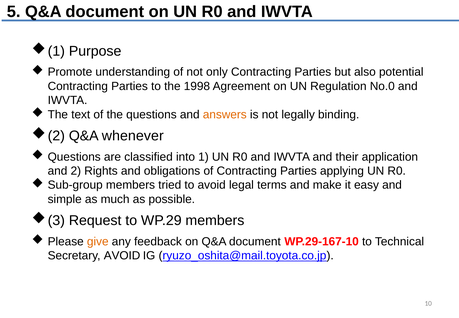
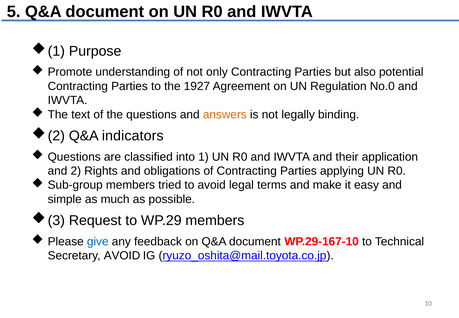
1998: 1998 -> 1927
whenever: whenever -> indicators
give colour: orange -> blue
